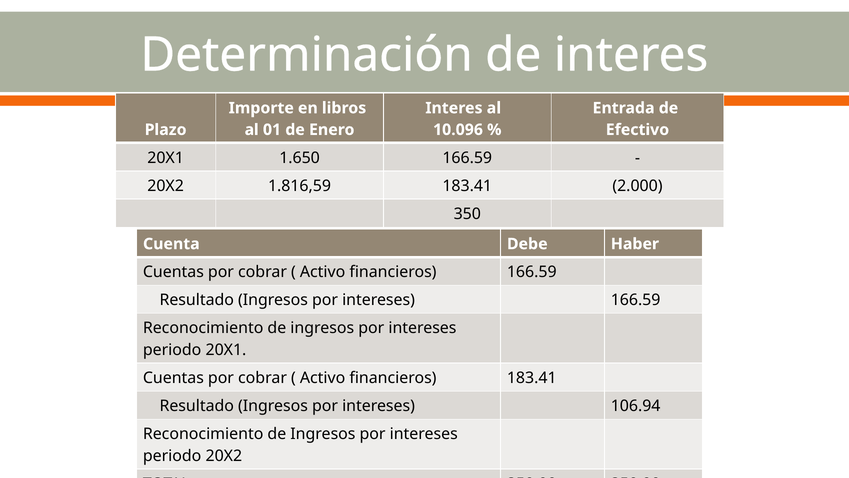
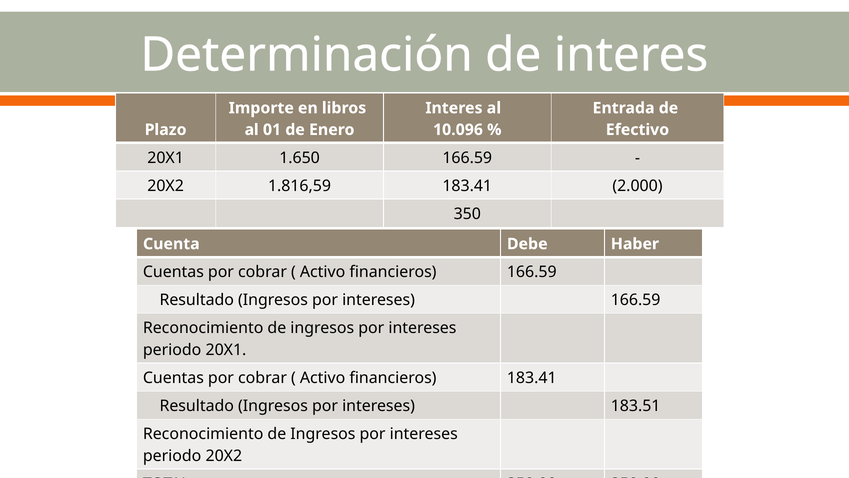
106.94: 106.94 -> 183.51
